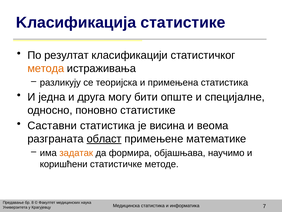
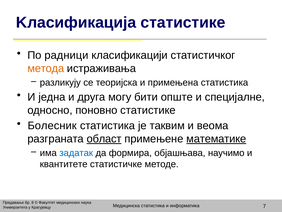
резултат: резултат -> радници
Саставни: Саставни -> Болесник
висина: висина -> таквим
математике underline: none -> present
задатак colour: orange -> blue
коришћени: коришћени -> квантитете
